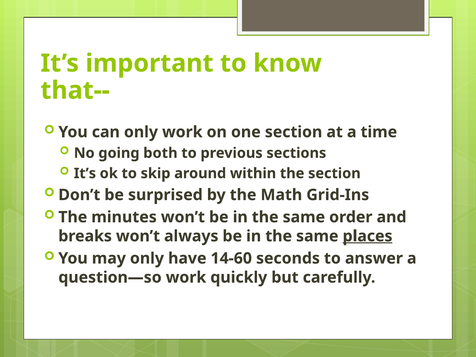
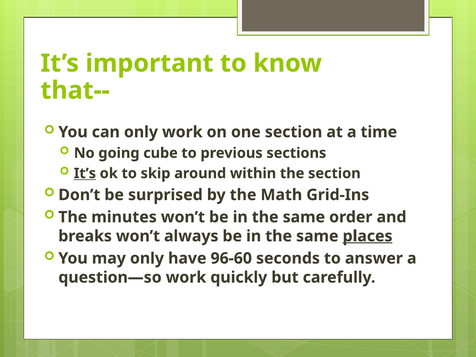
both: both -> cube
It’s at (85, 173) underline: none -> present
14-60: 14-60 -> 96-60
